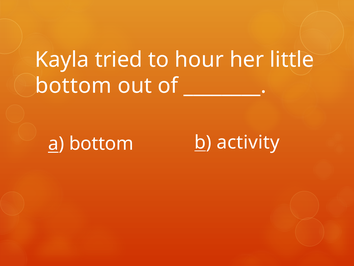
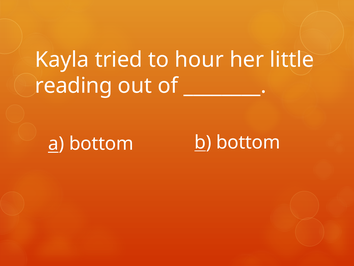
bottom at (73, 85): bottom -> reading
b activity: activity -> bottom
